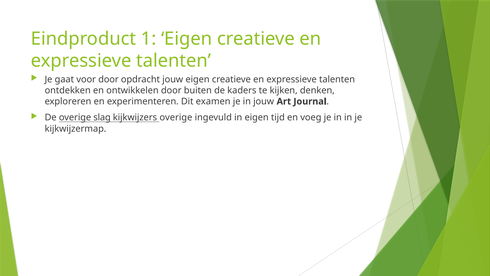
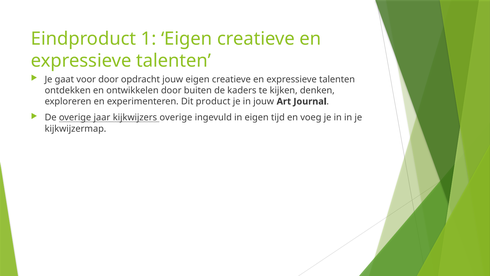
examen: examen -> product
slag: slag -> jaar
